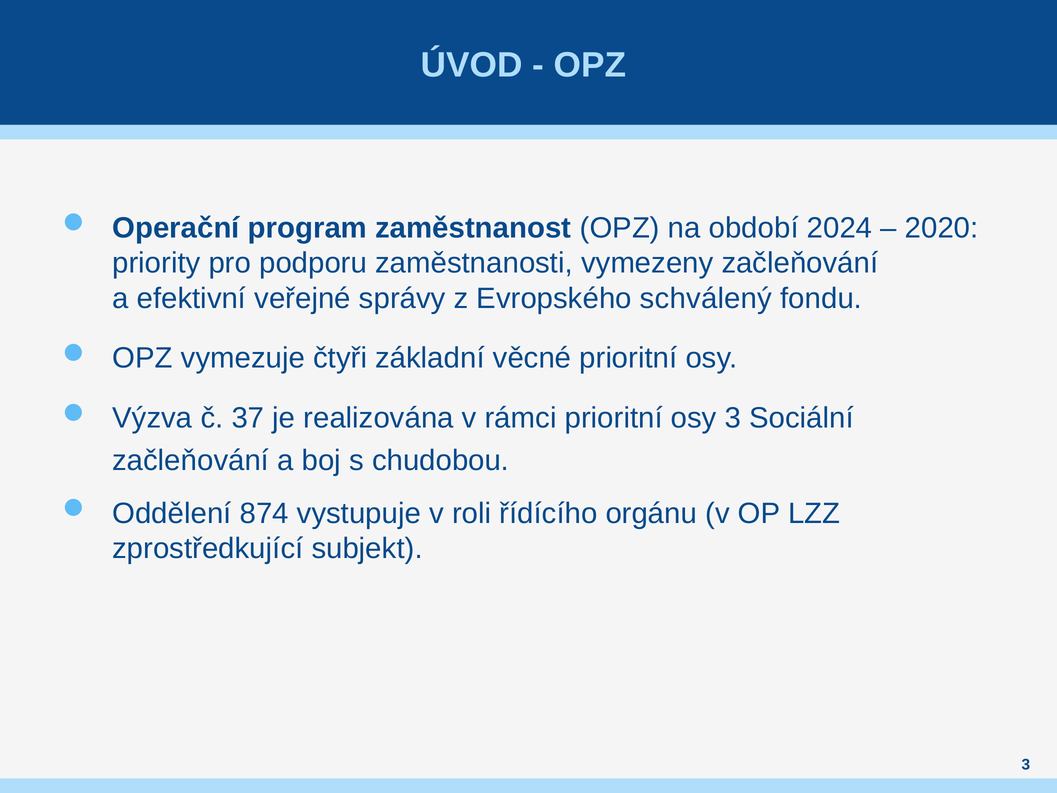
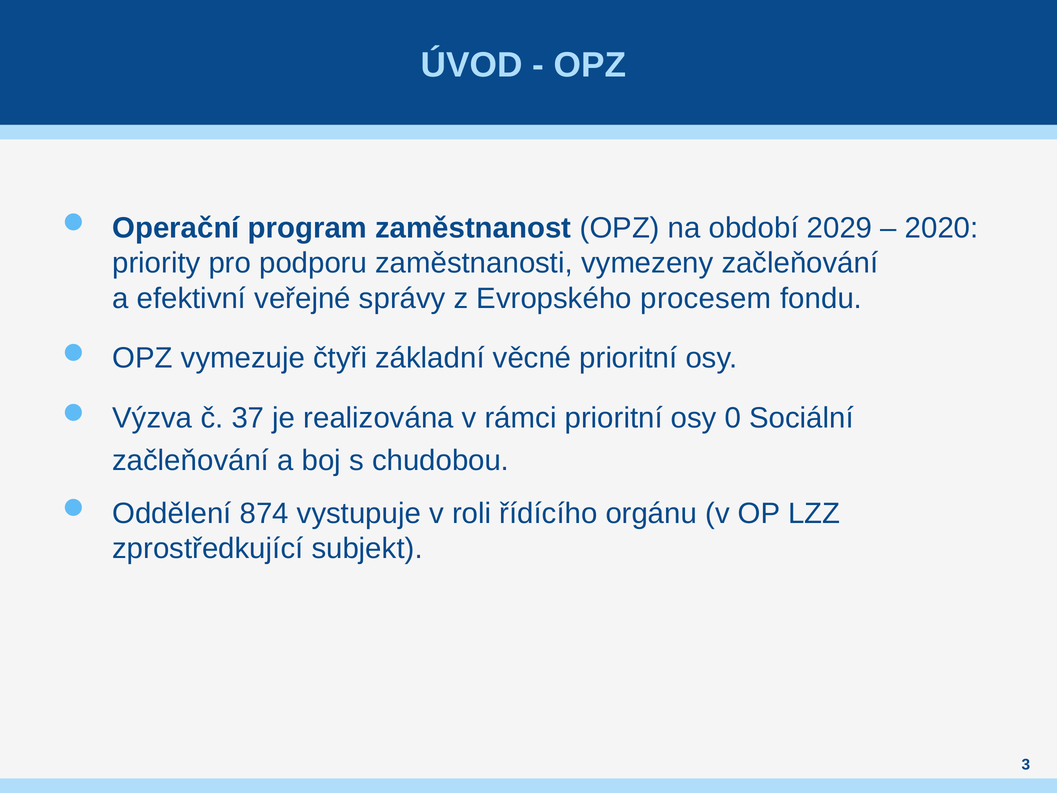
2024: 2024 -> 2029
schválený: schválený -> procesem
osy 3: 3 -> 0
